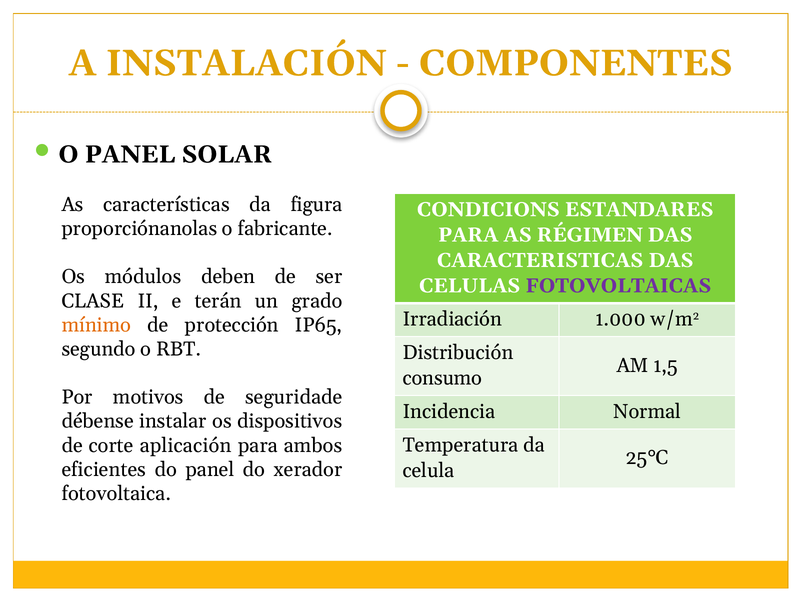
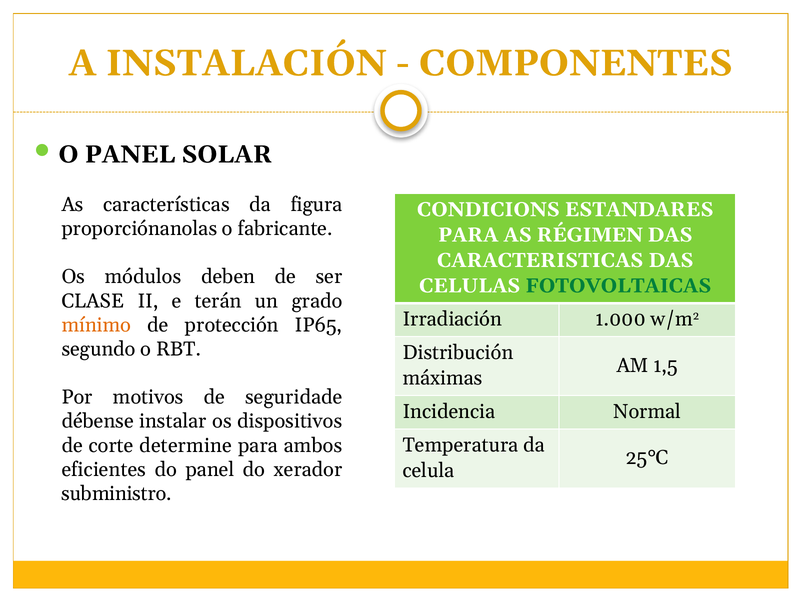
FOTOVOLTAICAS colour: purple -> green
consumo: consumo -> máximas
aplicación: aplicación -> determine
fotovoltaica: fotovoltaica -> subministro
